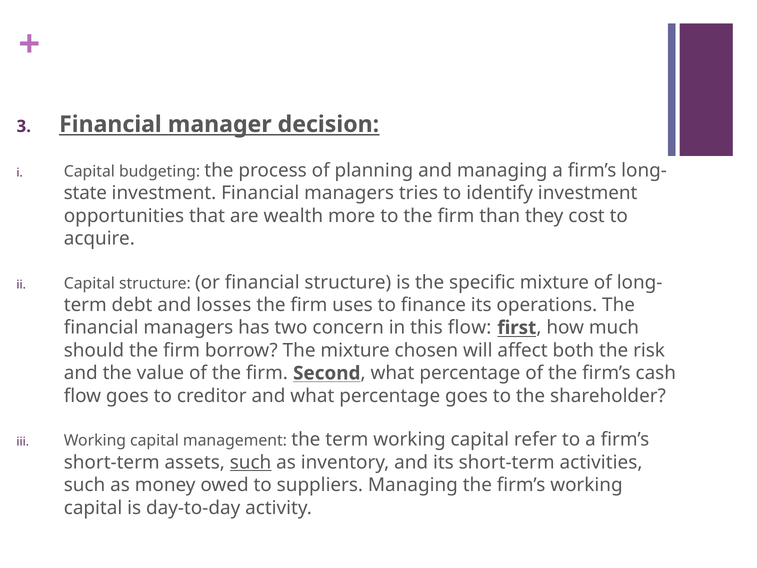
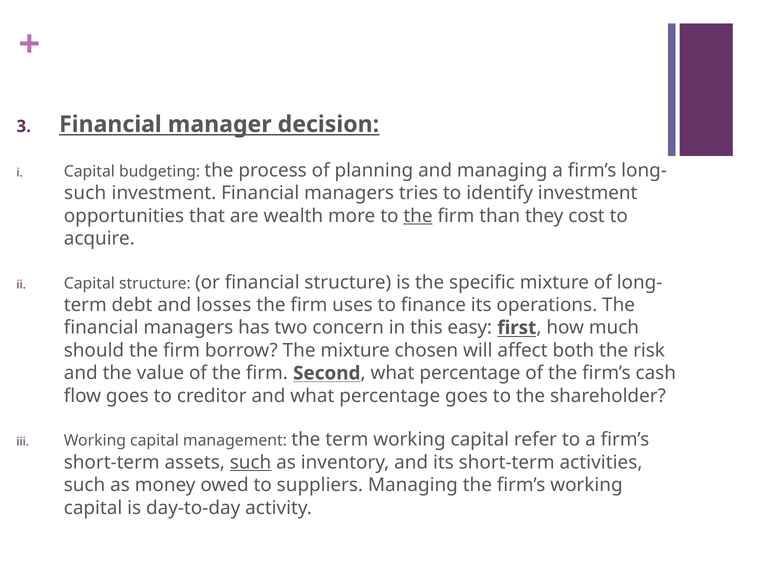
state at (85, 193): state -> such
the at (418, 216) underline: none -> present
this flow: flow -> easy
